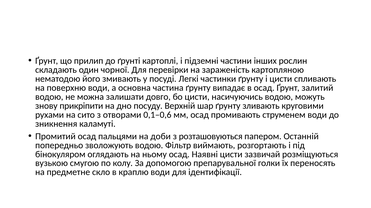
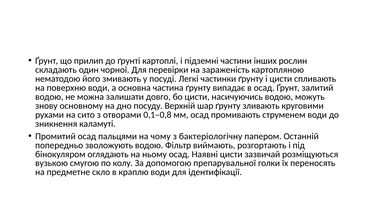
прикріпити: прикріпити -> основному
0,1–0,6: 0,1–0,6 -> 0,1–0,8
доби: доби -> чому
розташовуються: розташовуються -> бактеріологічну
